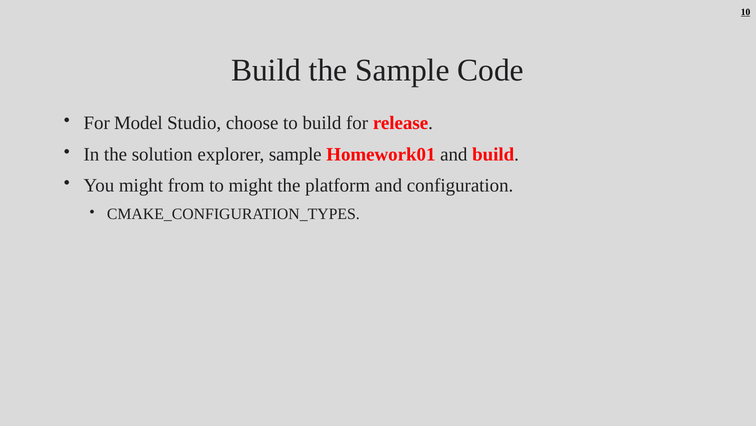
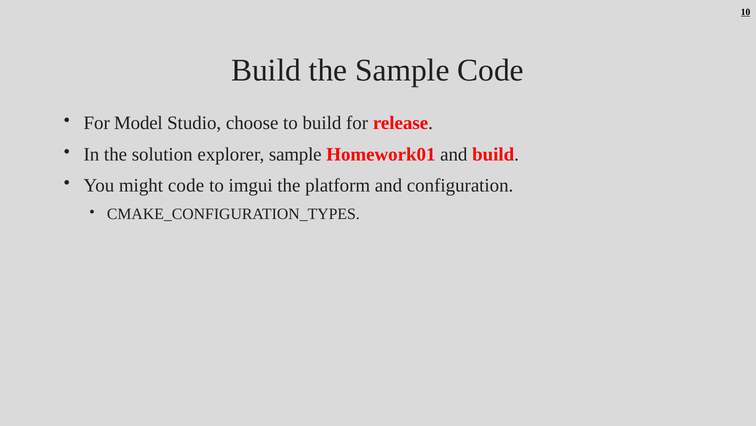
might from: from -> code
to might: might -> imgui
